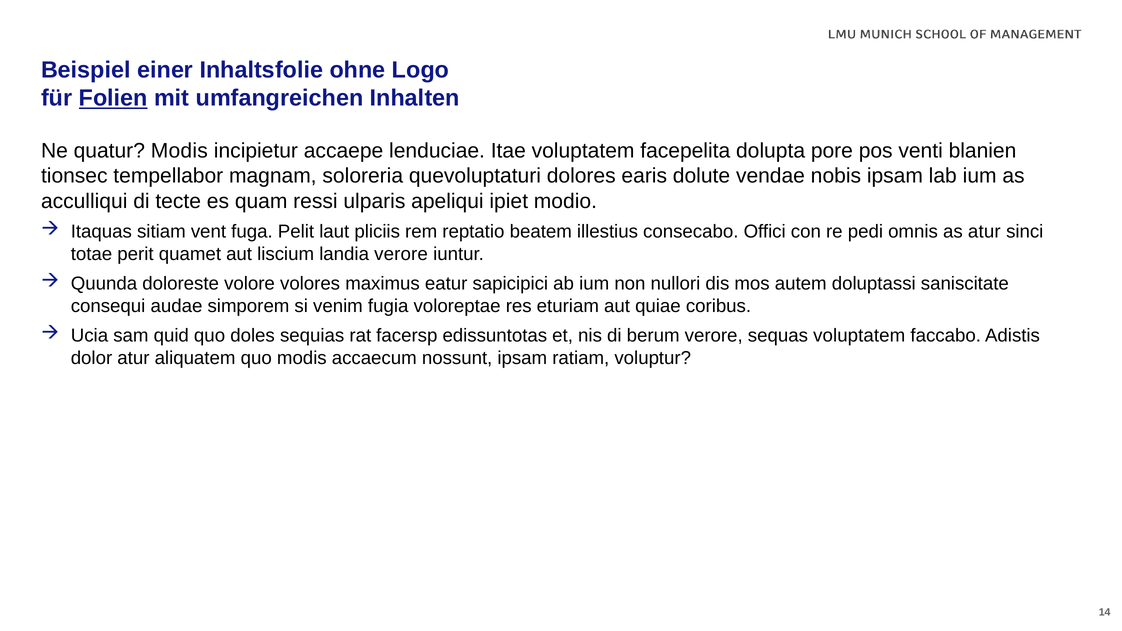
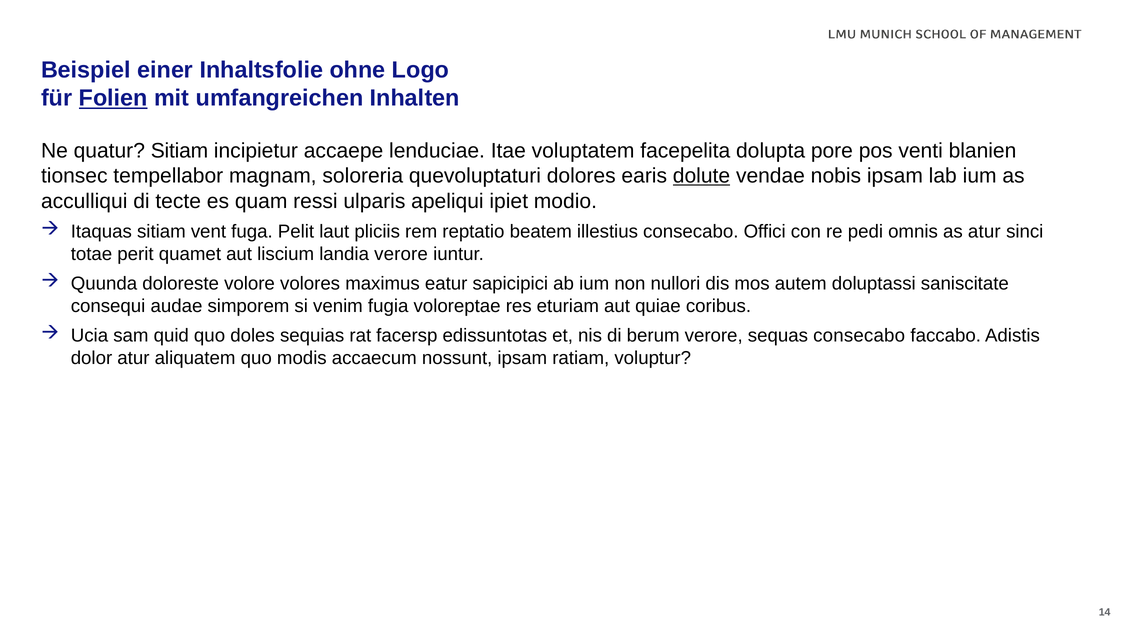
quatur Modis: Modis -> Sitiam
dolute underline: none -> present
sequas voluptatem: voluptatem -> consecabo
